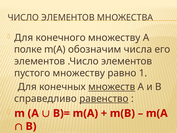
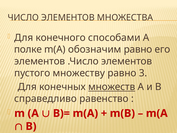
конечного множеству: множеству -> способами
обозначим числа: числа -> равно
1: 1 -> 3
равенство underline: present -> none
